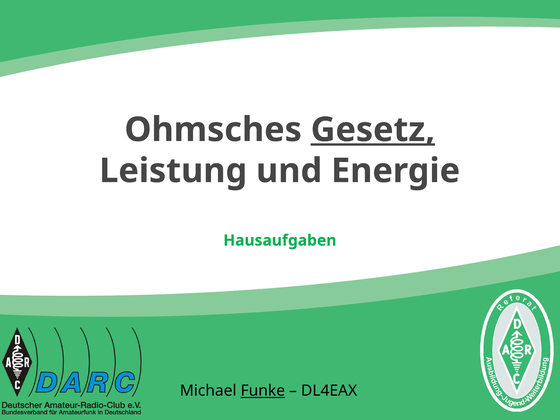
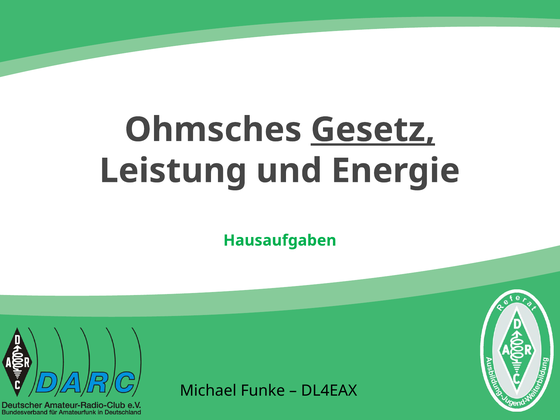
Funke underline: present -> none
